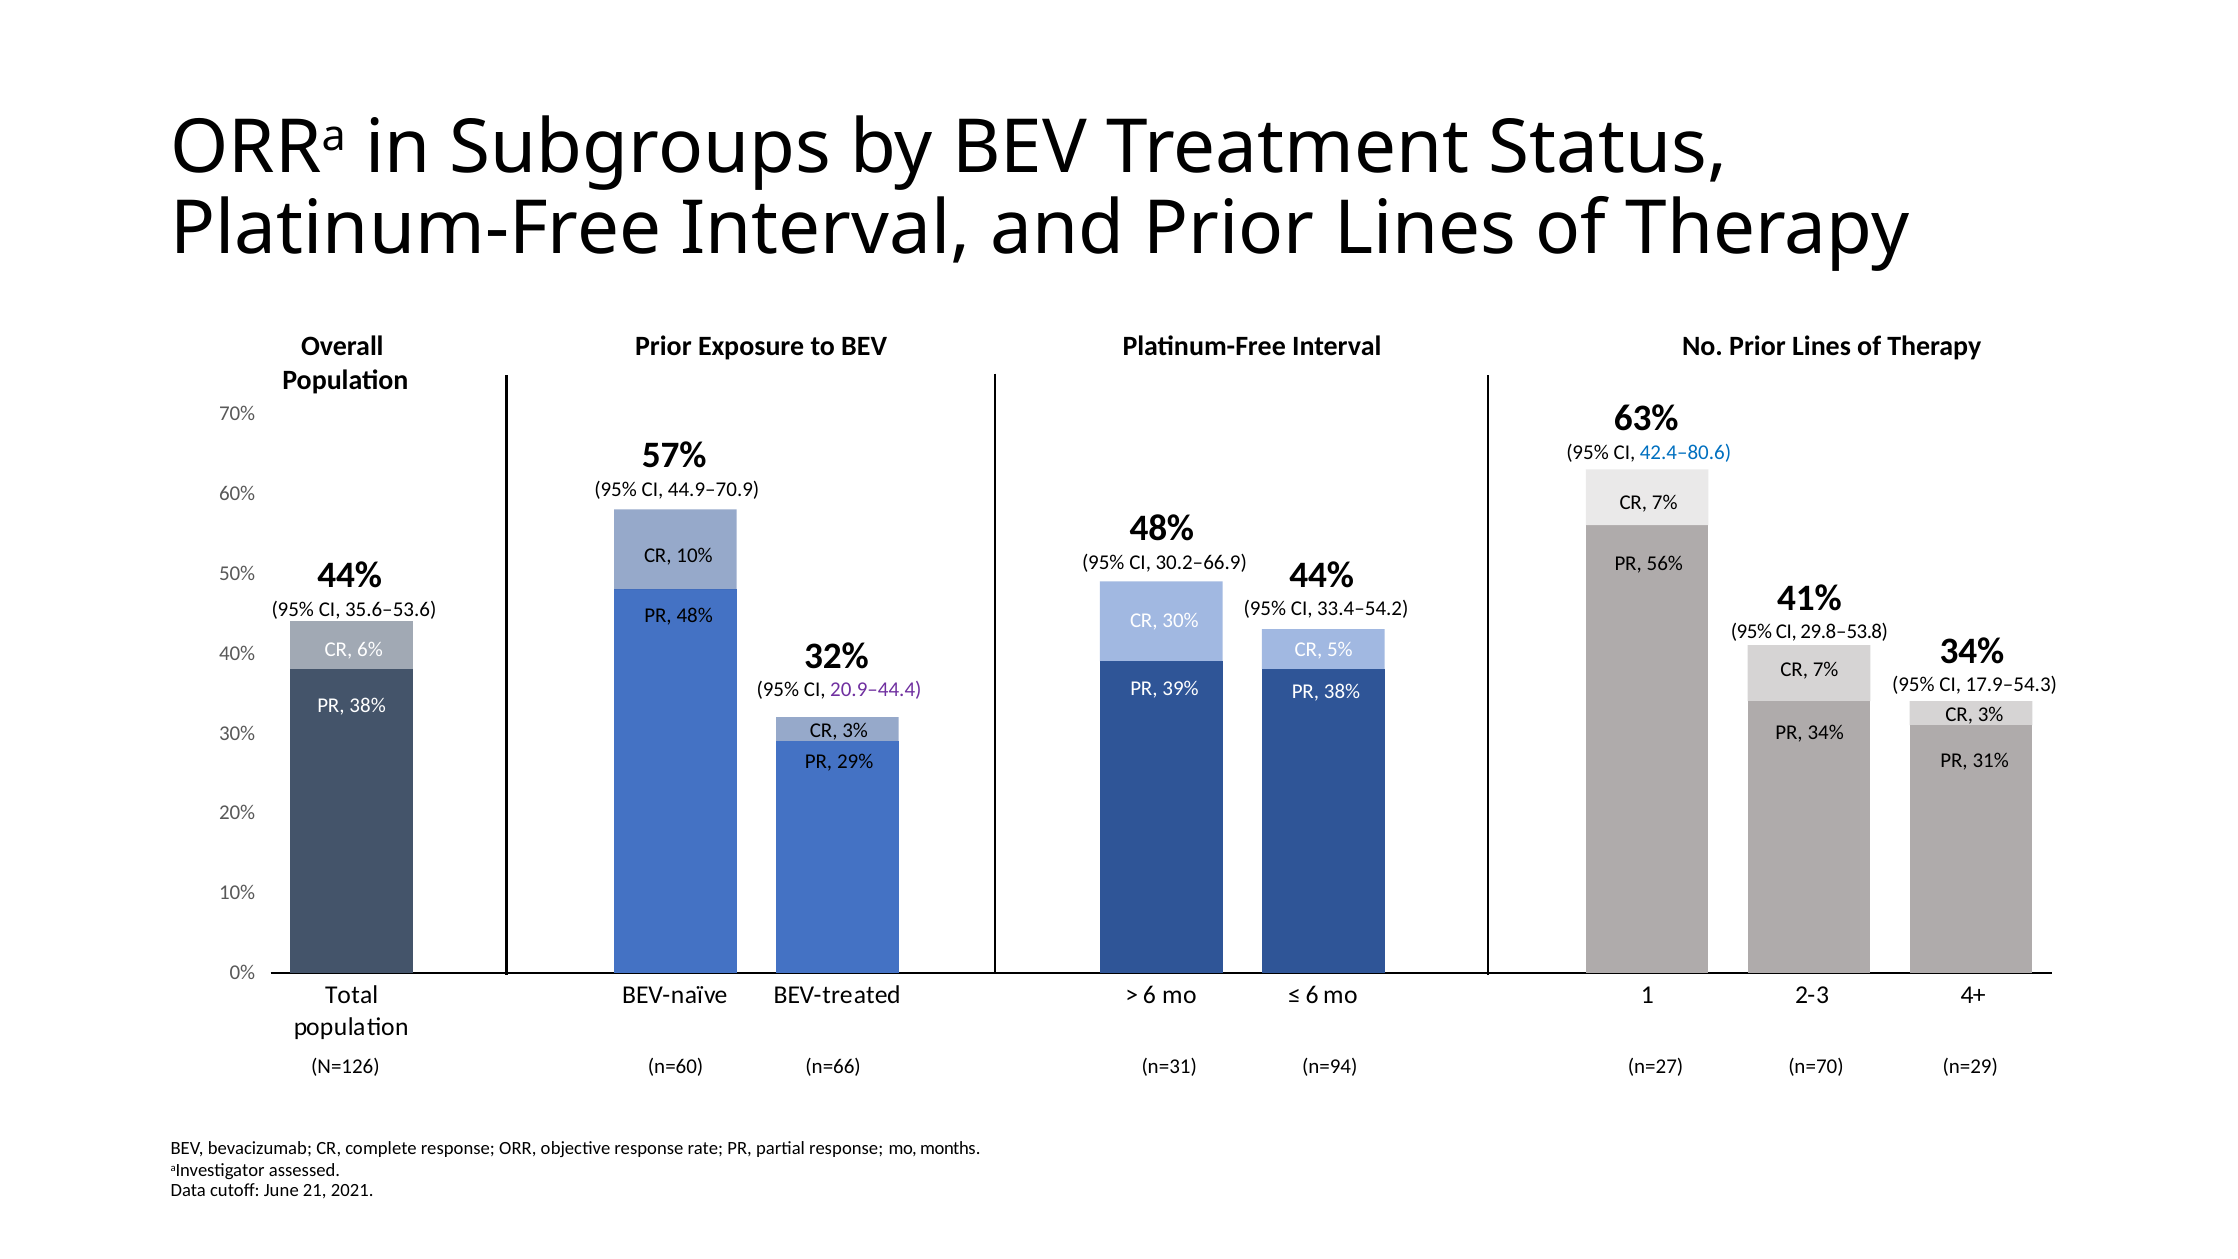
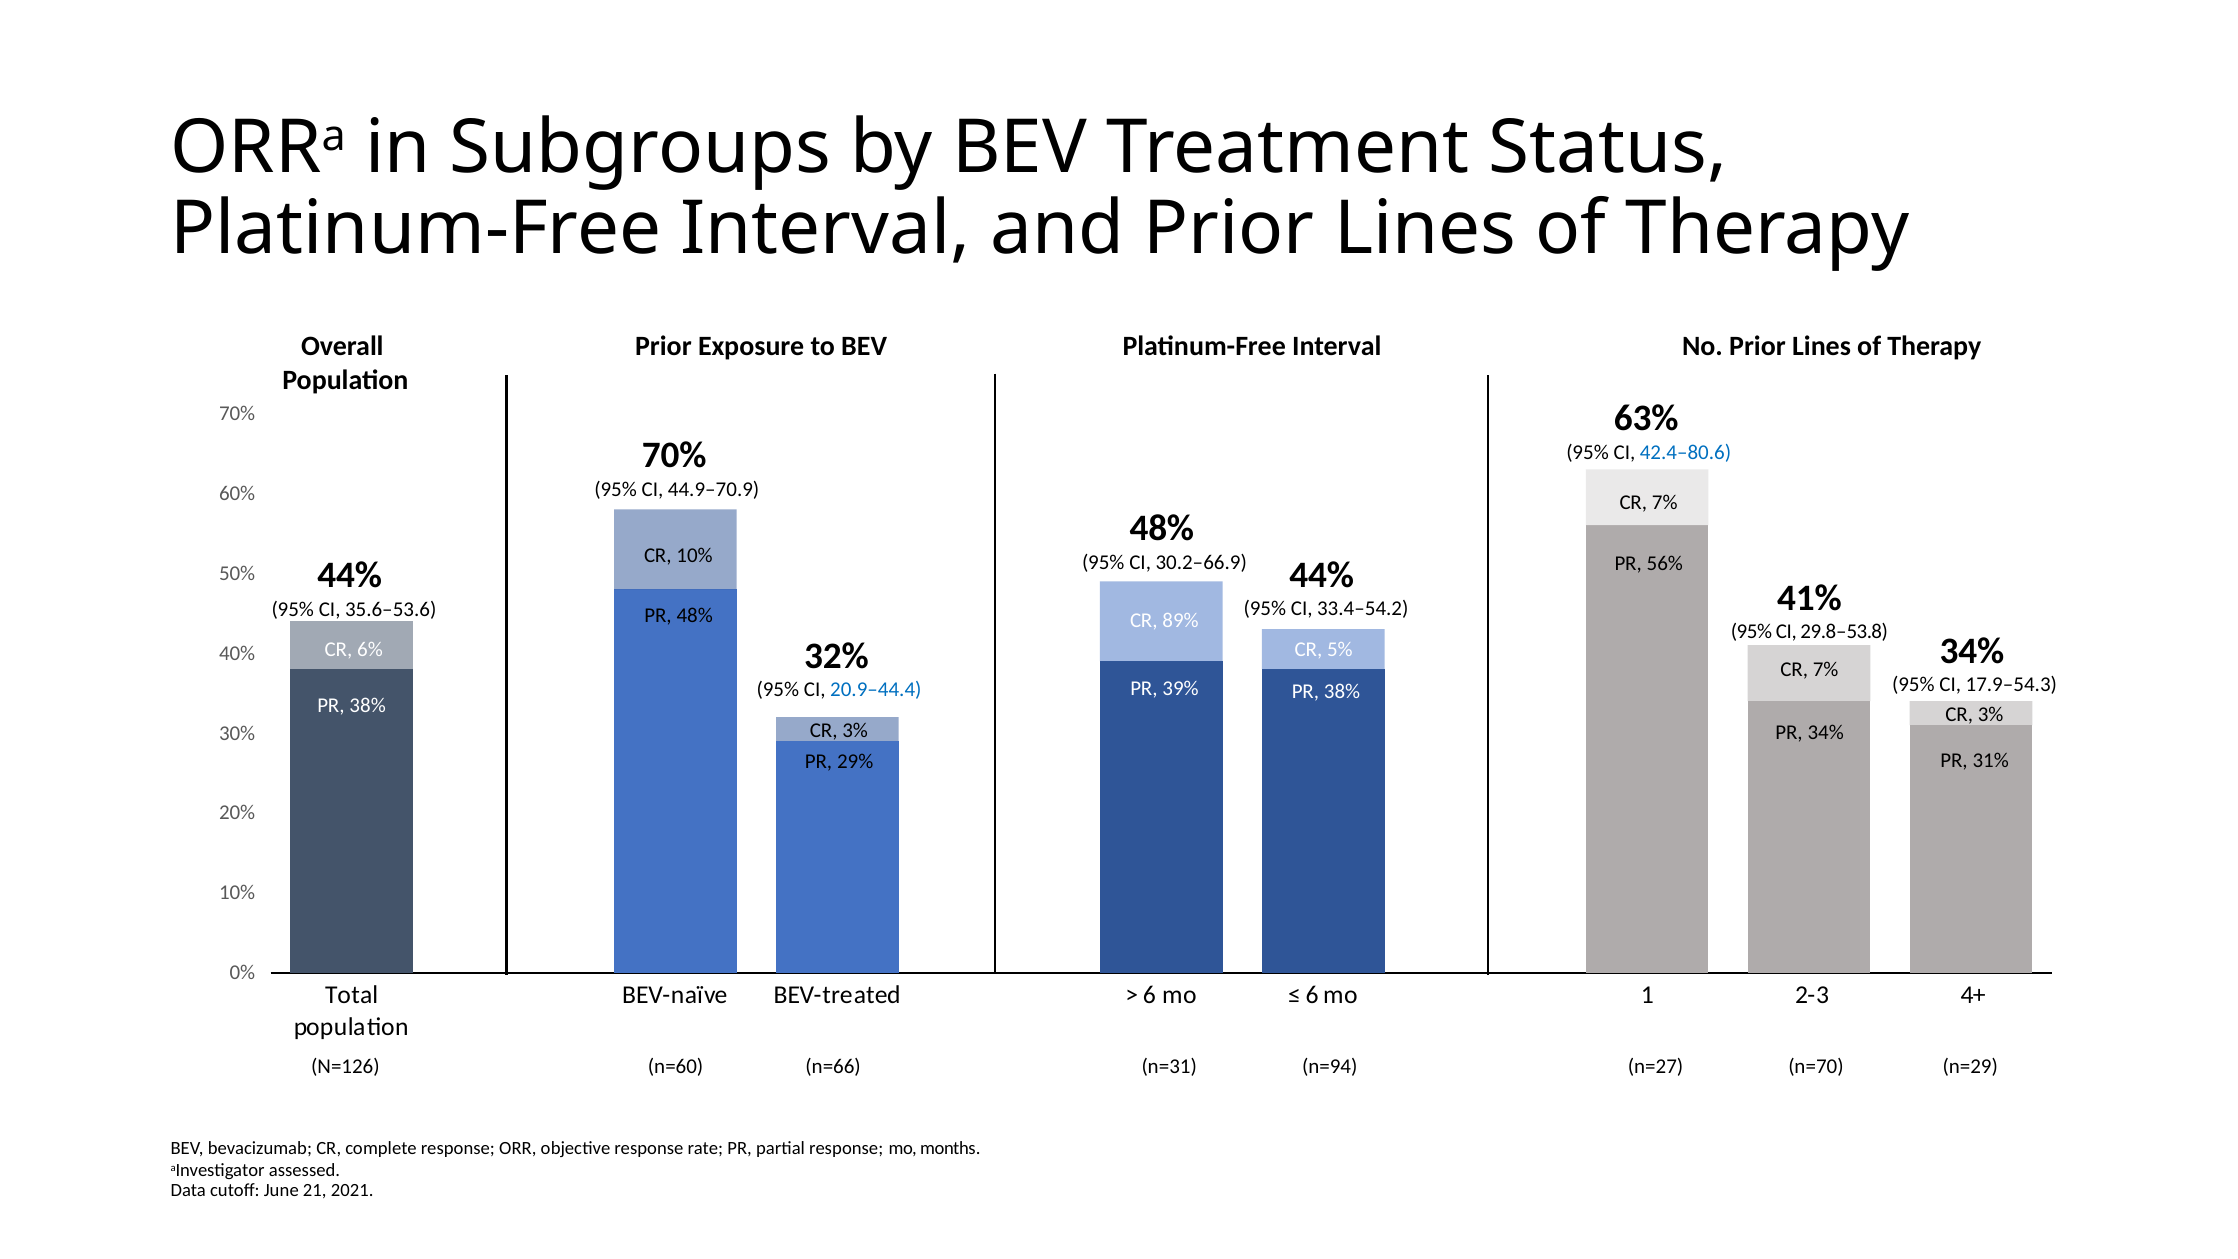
57% at (674, 455): 57% -> 70%
CR 30%: 30% -> 89%
20.9–44.4 colour: purple -> blue
